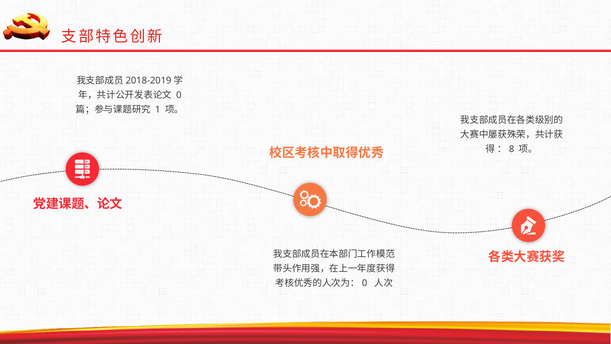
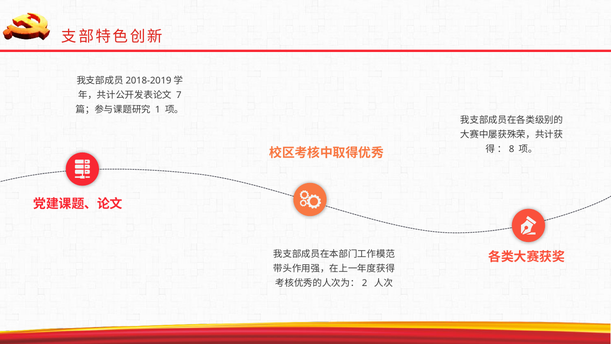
0 at (179, 95): 0 -> 7
0 at (365, 283): 0 -> 2
